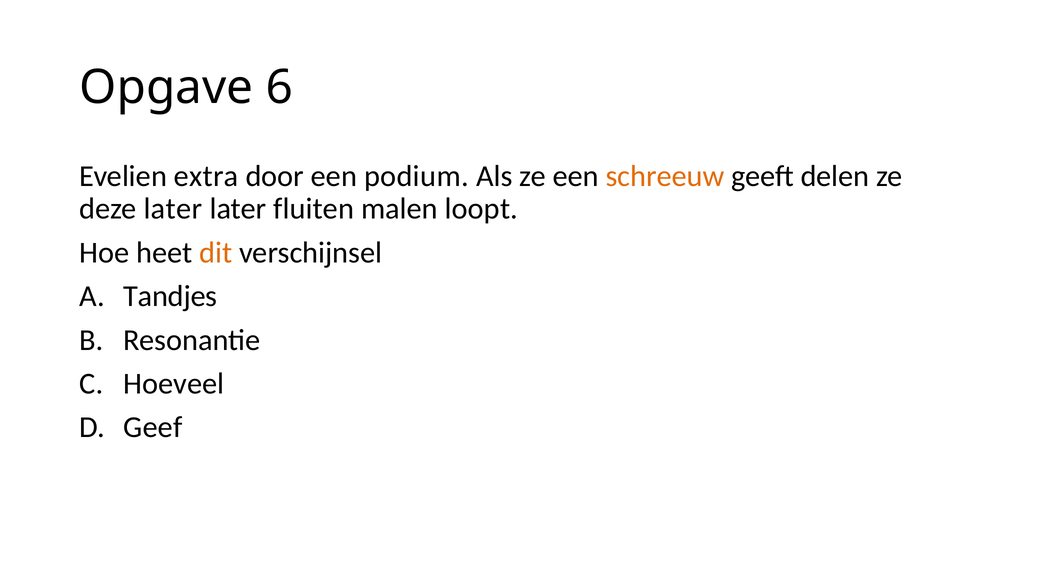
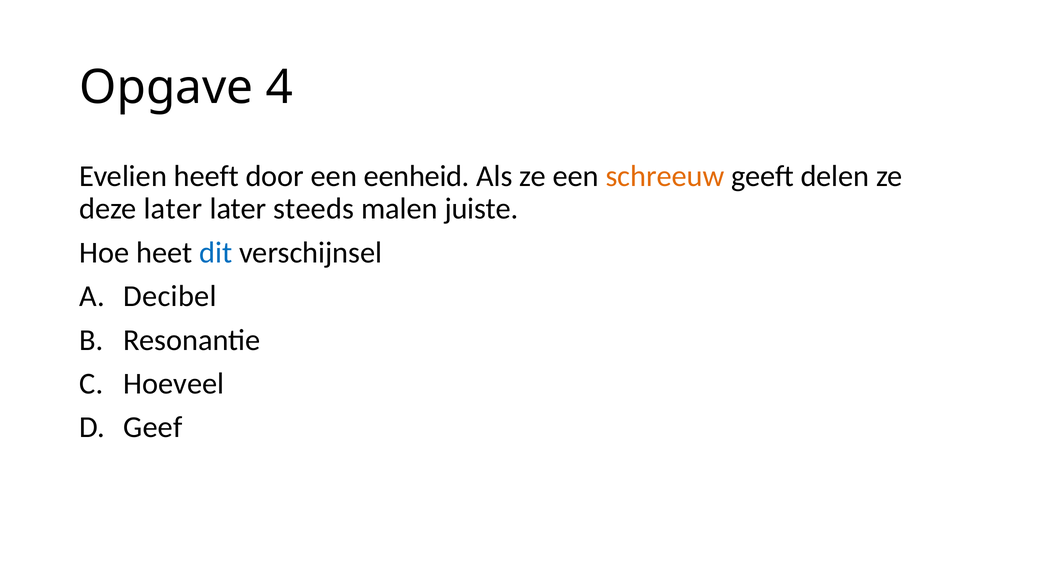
6: 6 -> 4
extra: extra -> heeft
podium: podium -> eenheid
fluiten: fluiten -> steeds
loopt: loopt -> juiste
dit colour: orange -> blue
Tandjes: Tandjes -> Decibel
